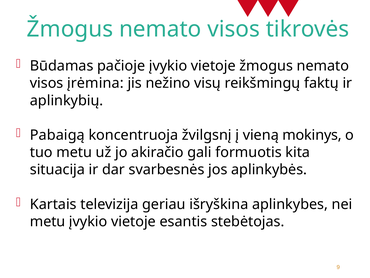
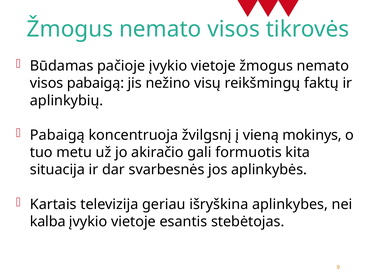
visos įrėmina: įrėmina -> pabaigą
metu at (48, 221): metu -> kalba
